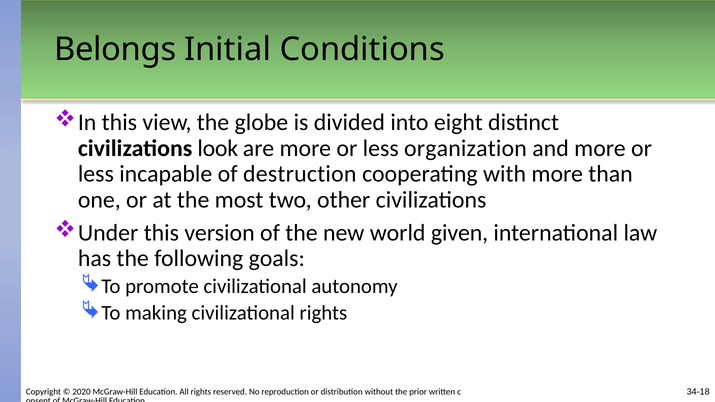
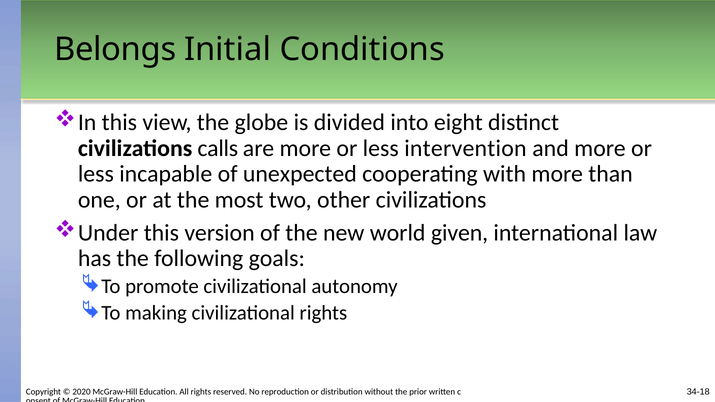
look: look -> calls
organization: organization -> intervention
destruction: destruction -> unexpected
